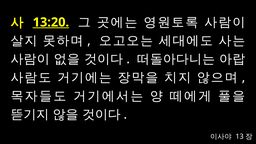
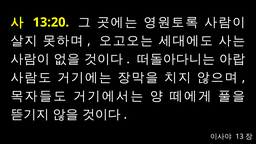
13:20 underline: present -> none
